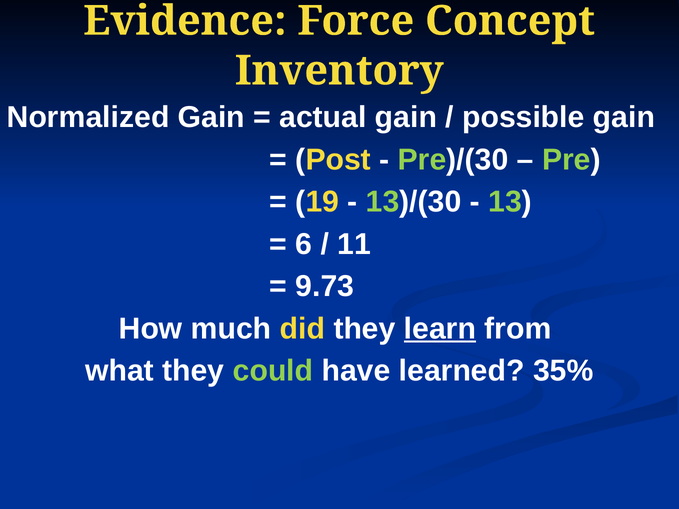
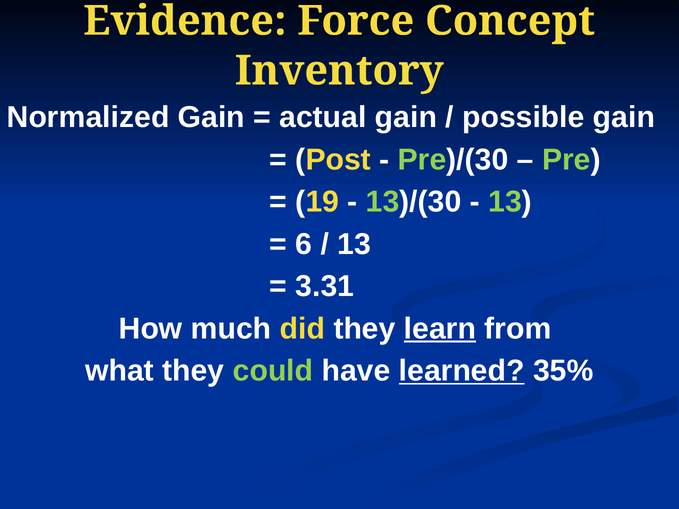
11 at (354, 244): 11 -> 13
9.73: 9.73 -> 3.31
learned underline: none -> present
